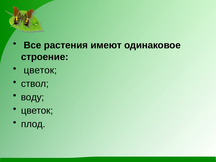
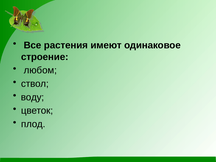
цветок at (40, 70): цветок -> любом
